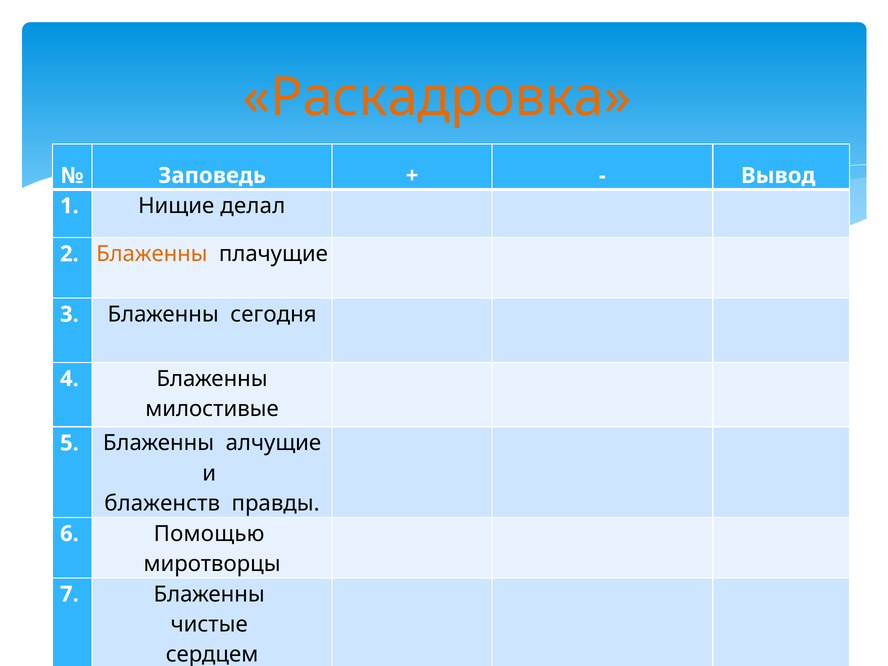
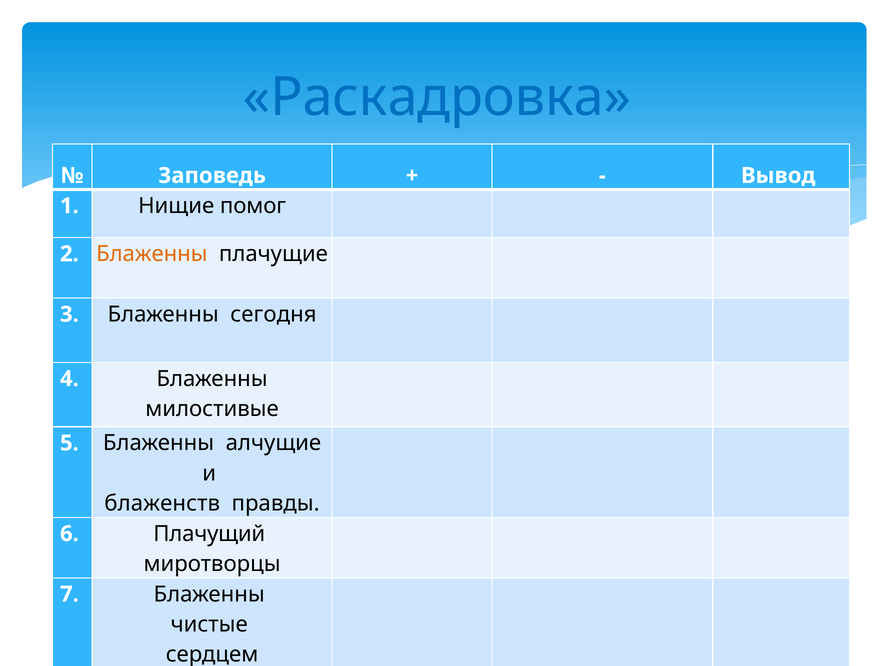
Раскадровка colour: orange -> blue
делал: делал -> помог
Помощью: Помощью -> Плачущий
